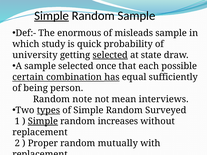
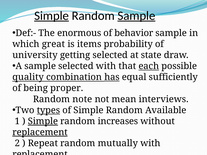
Sample at (136, 16) underline: none -> present
misleads: misleads -> behavior
study: study -> great
quick: quick -> items
selected at (110, 55) underline: present -> none
selected once: once -> with
each underline: none -> present
certain: certain -> quality
person: person -> proper
Surveyed: Surveyed -> Available
replacement at (40, 132) underline: none -> present
Proper: Proper -> Repeat
